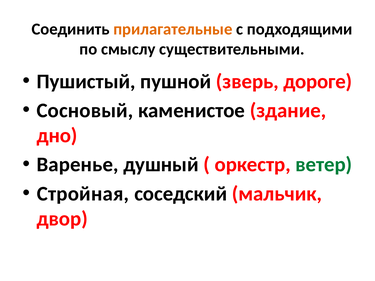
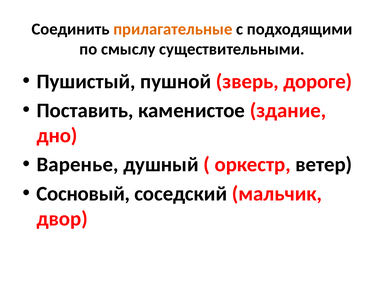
Сосновый: Сосновый -> Поставить
ветер colour: green -> black
Стройная: Стройная -> Сосновый
